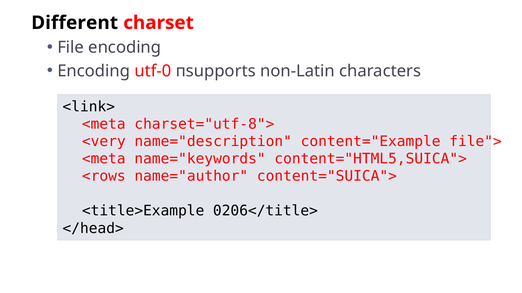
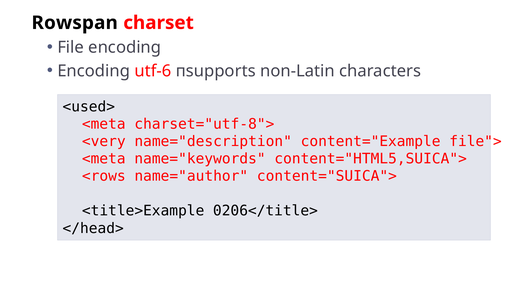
Different: Different -> Rowspan
utf-0: utf-0 -> utf-6
<link>: <link> -> <used>
